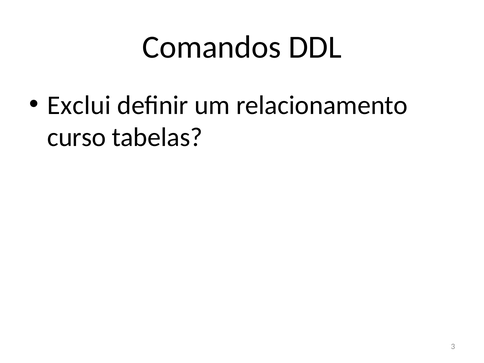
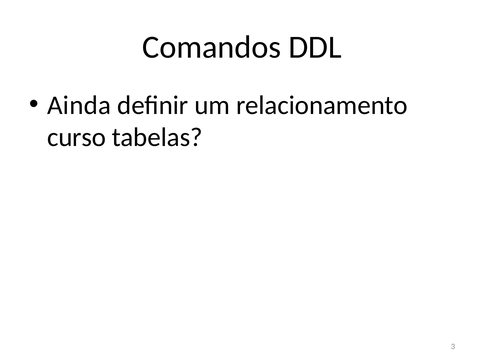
Exclui: Exclui -> Ainda
